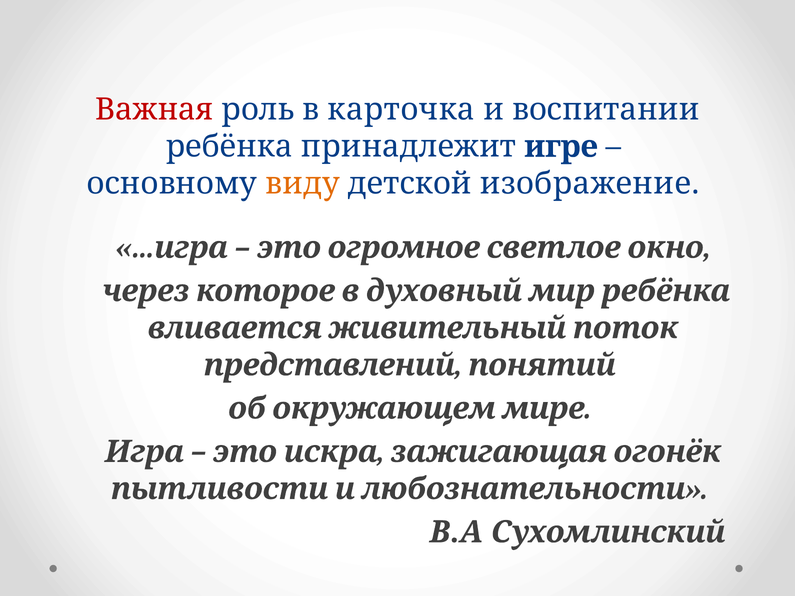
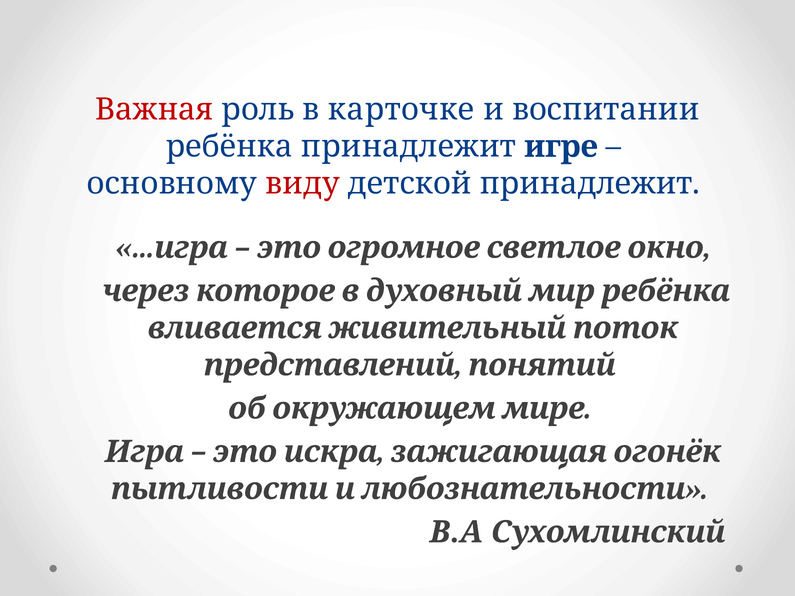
карточка: карточка -> карточке
виду colour: orange -> red
детской изображение: изображение -> принадлежит
